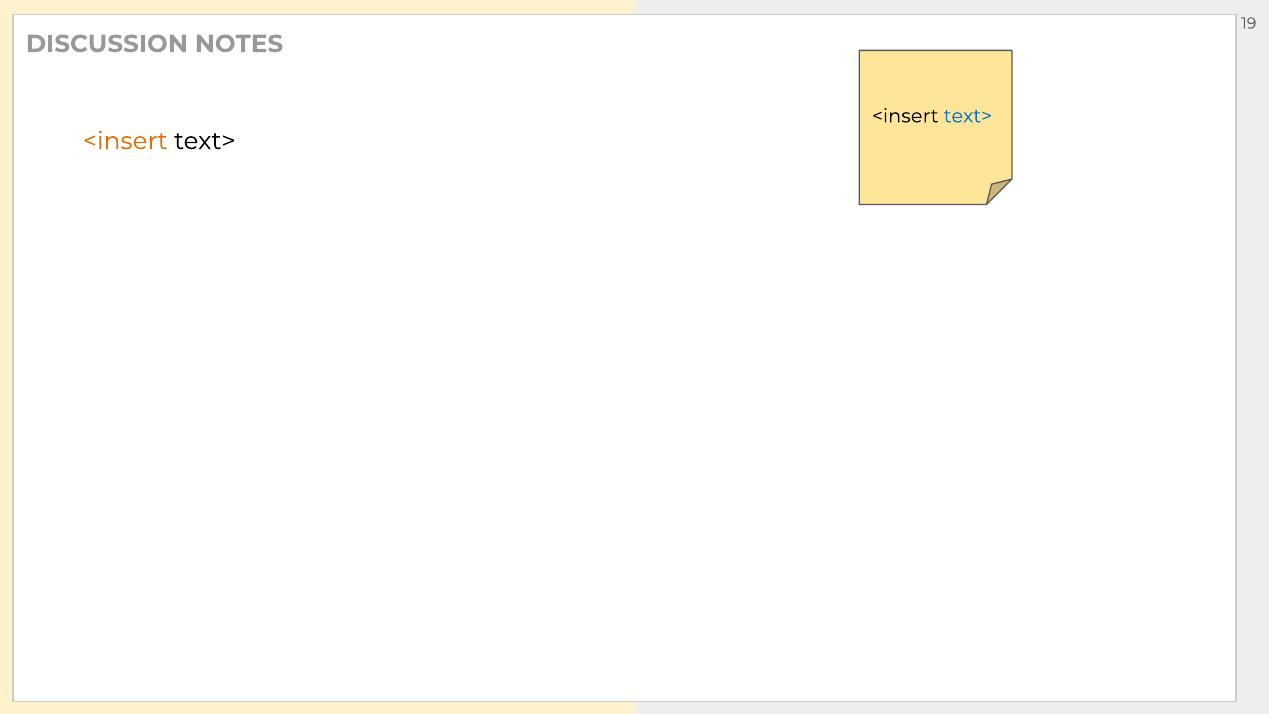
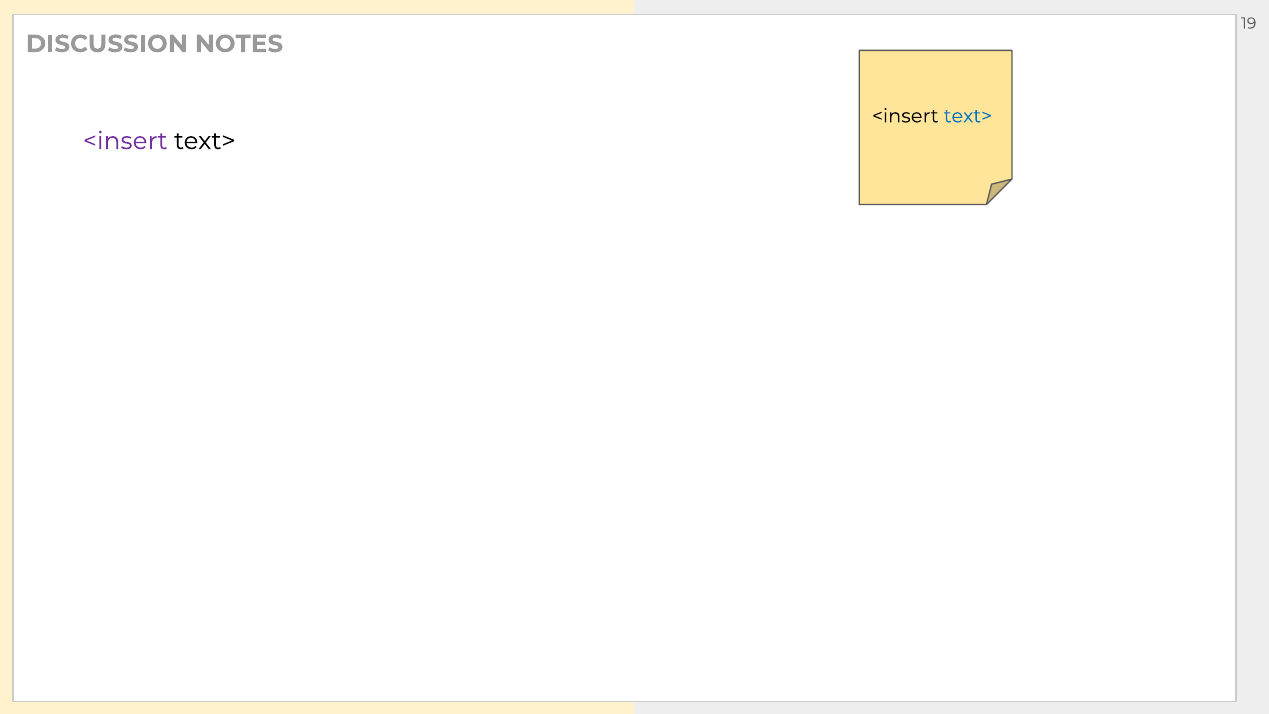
<insert at (125, 141) colour: orange -> purple
